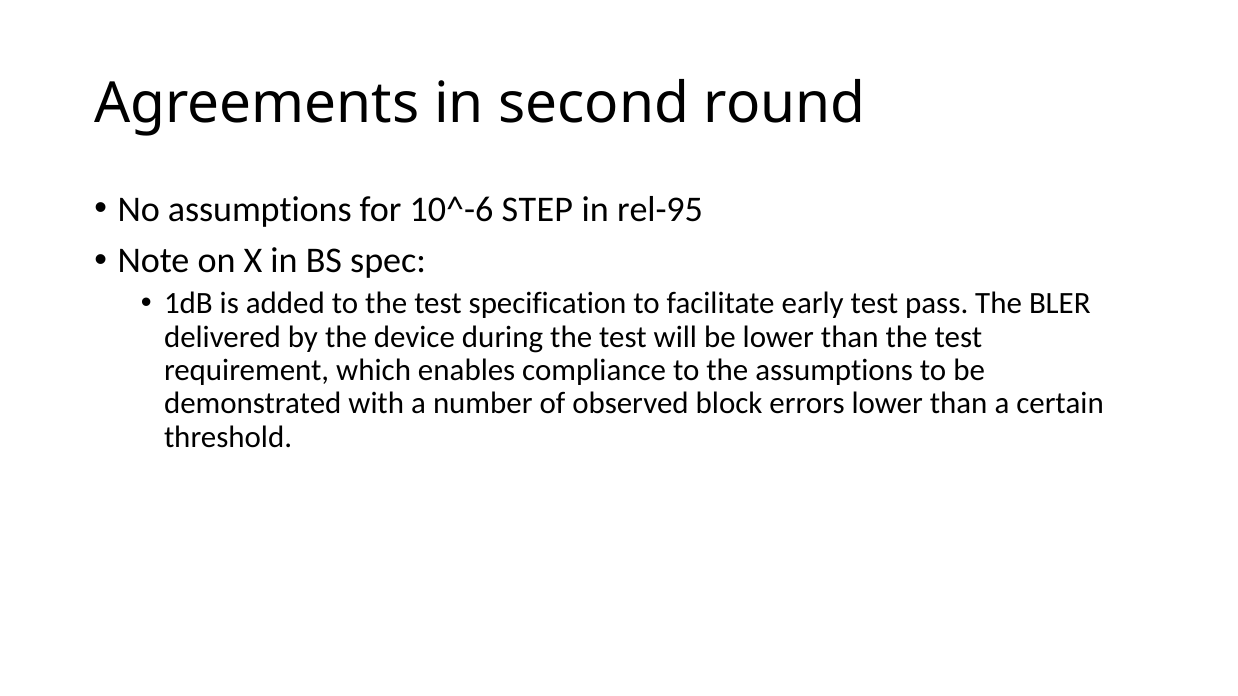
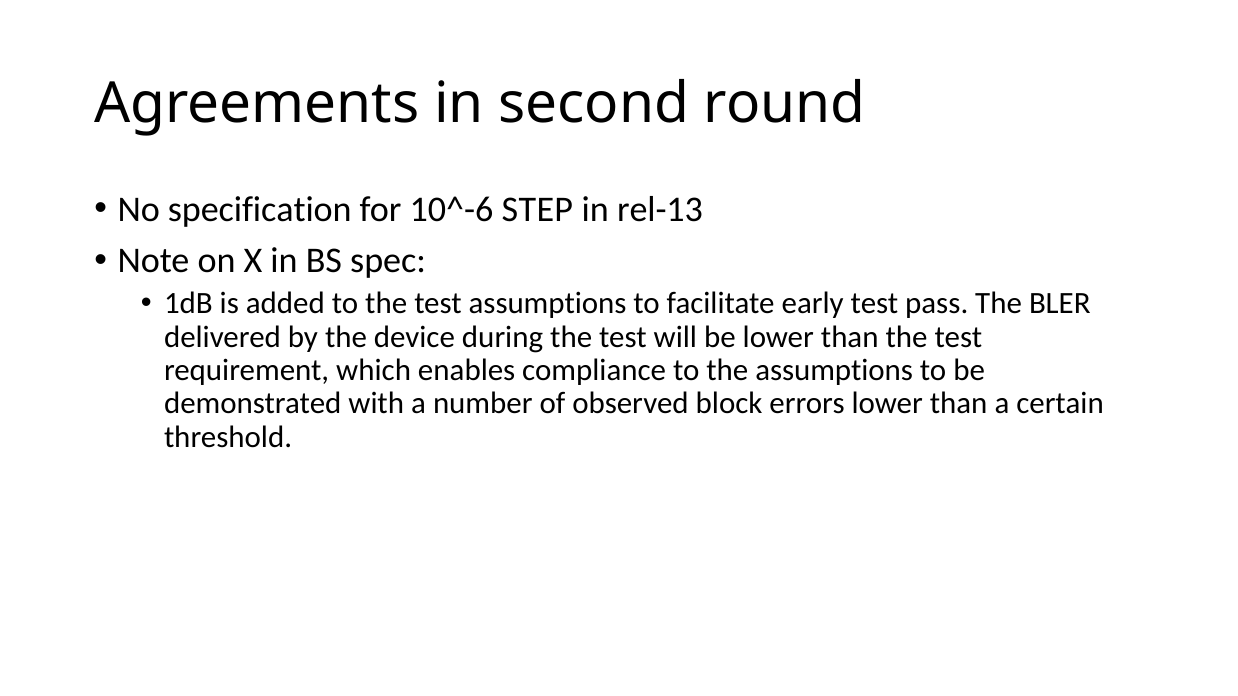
No assumptions: assumptions -> specification
rel-95: rel-95 -> rel-13
test specification: specification -> assumptions
